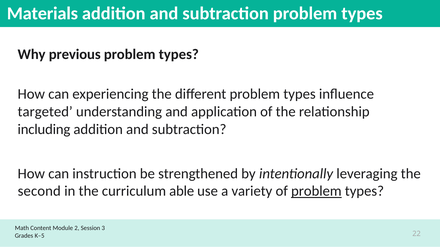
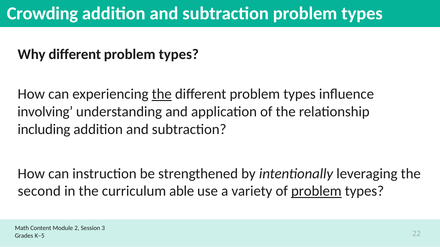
Materials: Materials -> Crowding
Why previous: previous -> different
the at (162, 94) underline: none -> present
targeted: targeted -> involving
